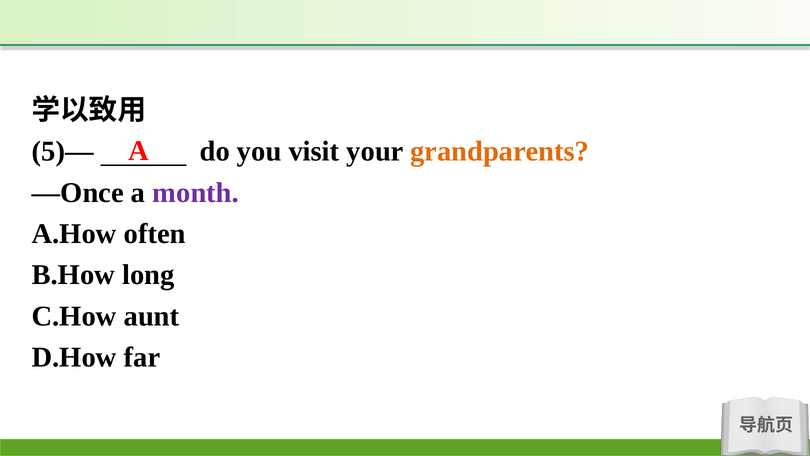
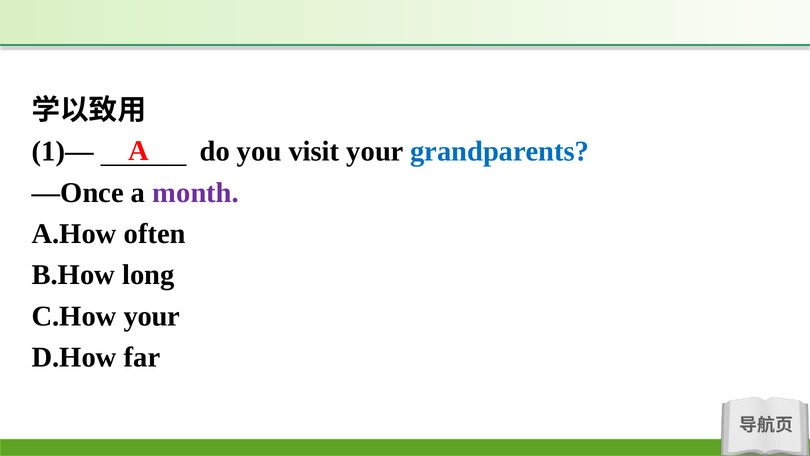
5)—: 5)— -> 1)—
grandparents colour: orange -> blue
C.How aunt: aunt -> your
